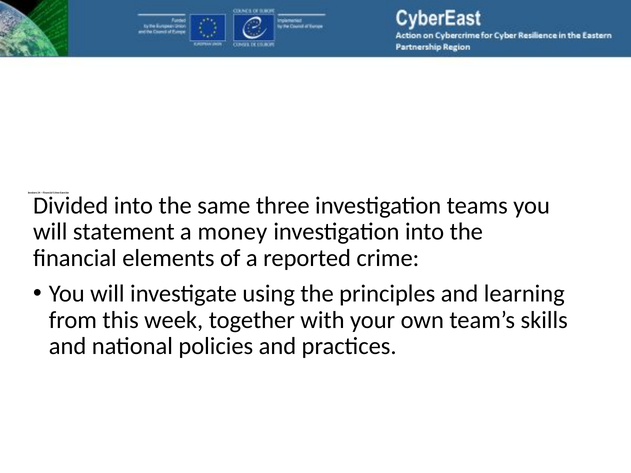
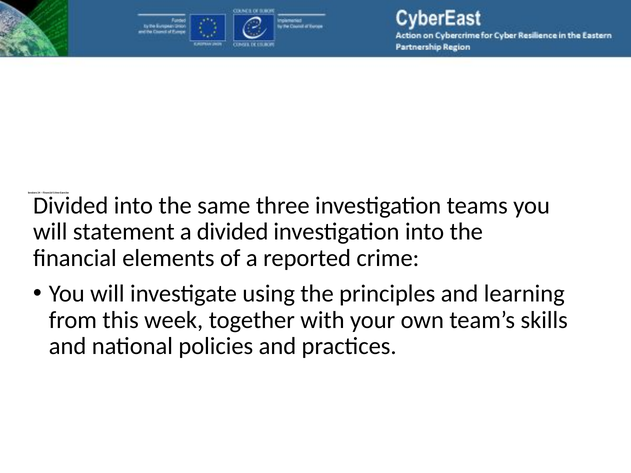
a money: money -> divided
